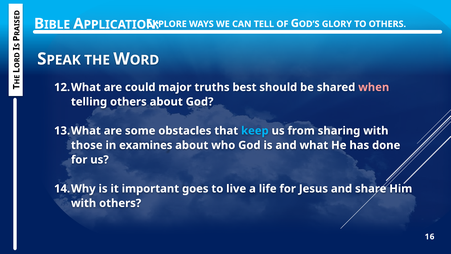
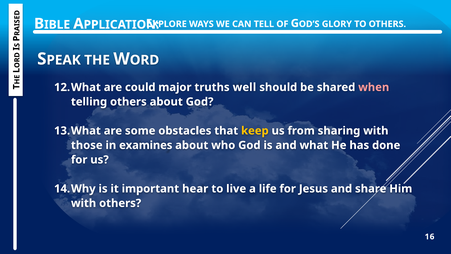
best: best -> well
keep colour: light blue -> yellow
goes: goes -> hear
